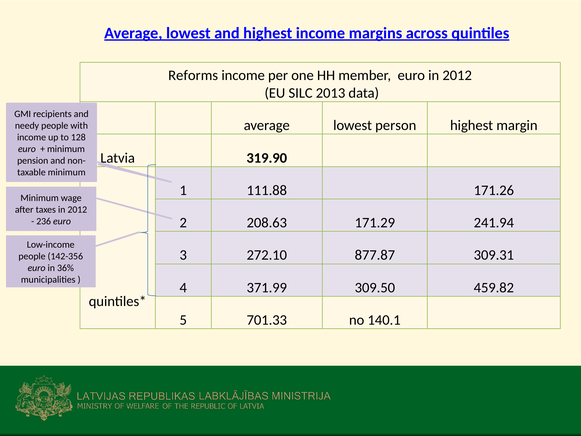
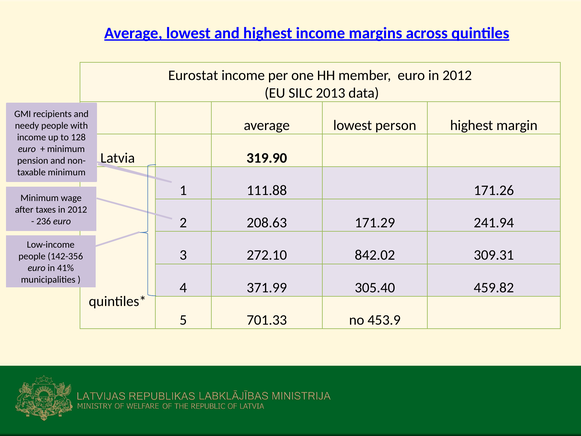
Reforms: Reforms -> Eurostat
877.87: 877.87 -> 842.02
36%: 36% -> 41%
309.50: 309.50 -> 305.40
140.1: 140.1 -> 453.9
